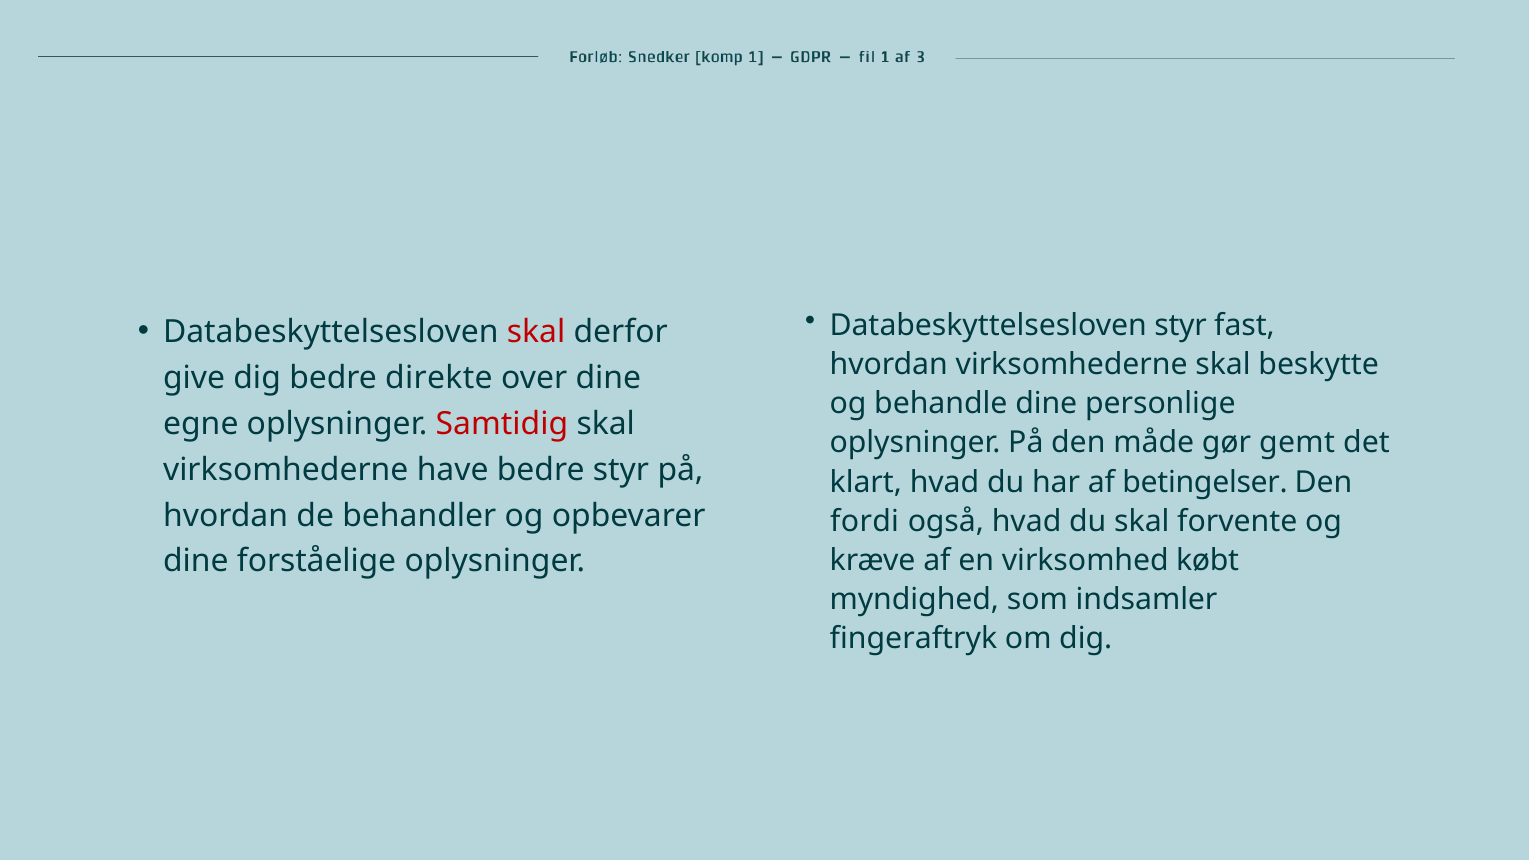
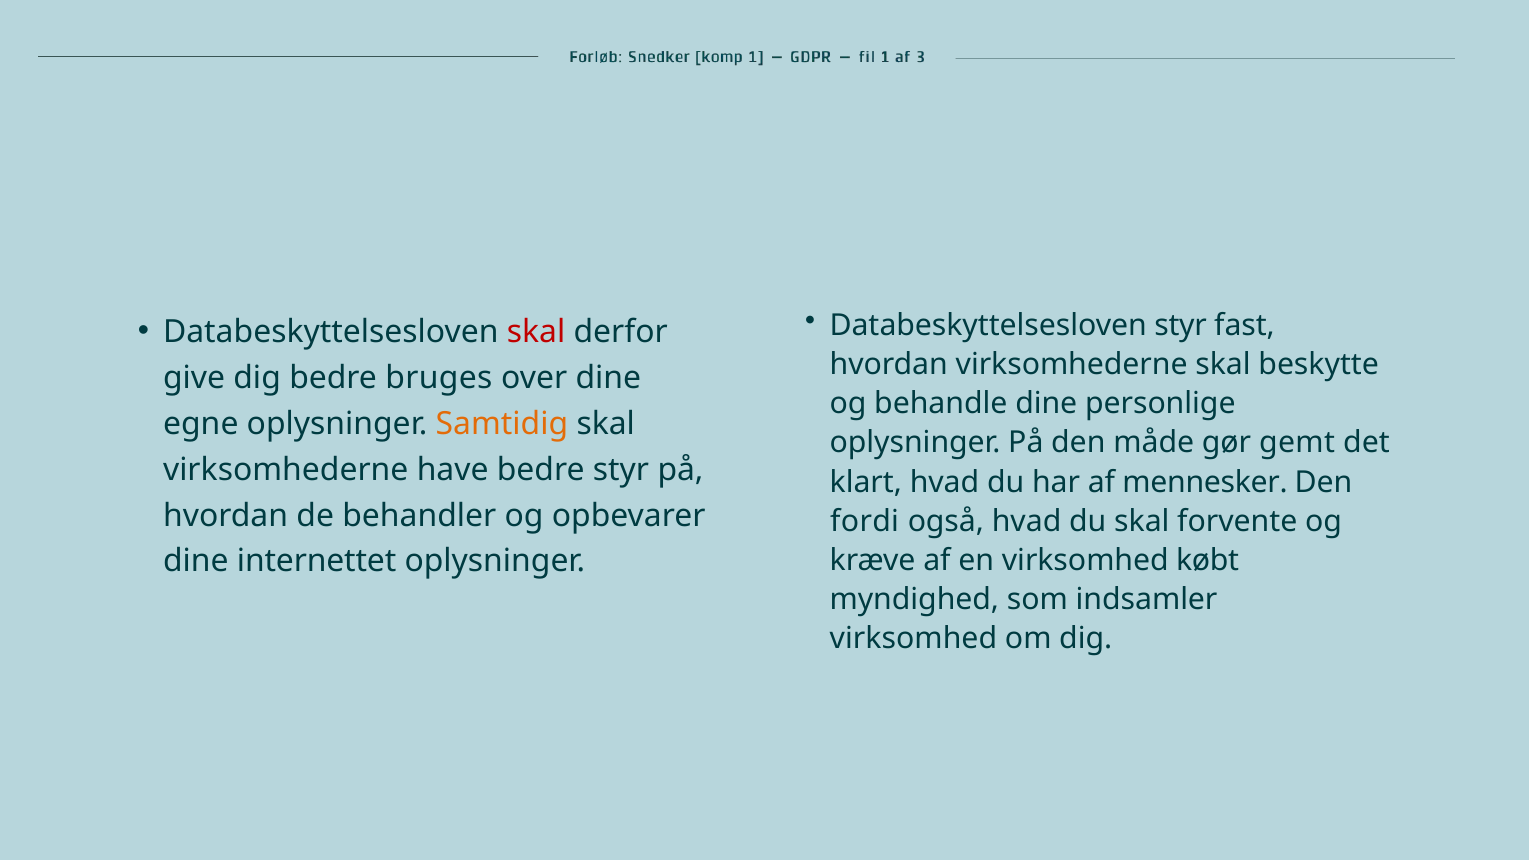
direkte: direkte -> bruges
Samtidig colour: red -> orange
betingelser: betingelser -> mennesker
forståelige: forståelige -> internettet
fingeraftryk at (913, 639): fingeraftryk -> virksomhed
